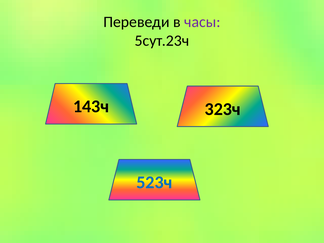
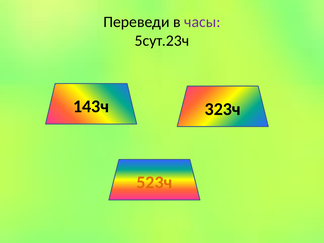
523ч colour: blue -> orange
